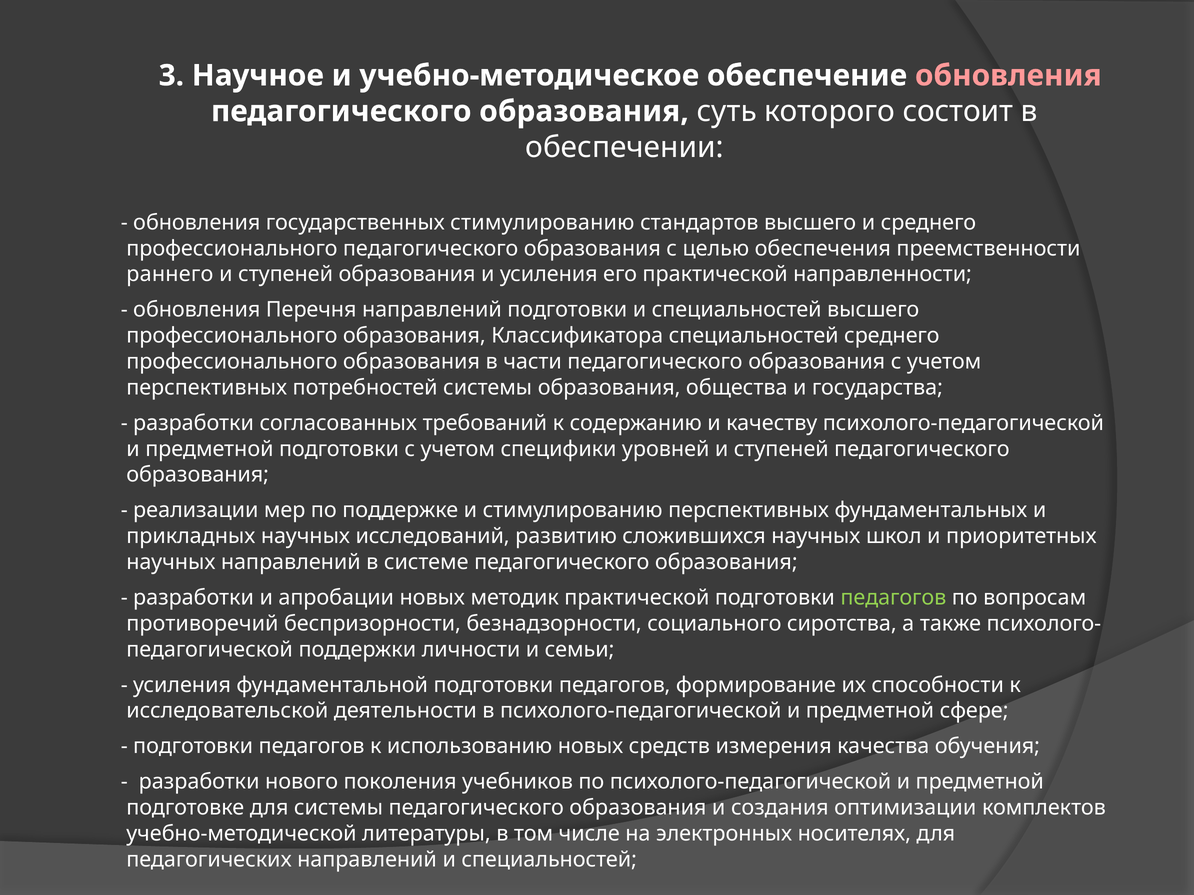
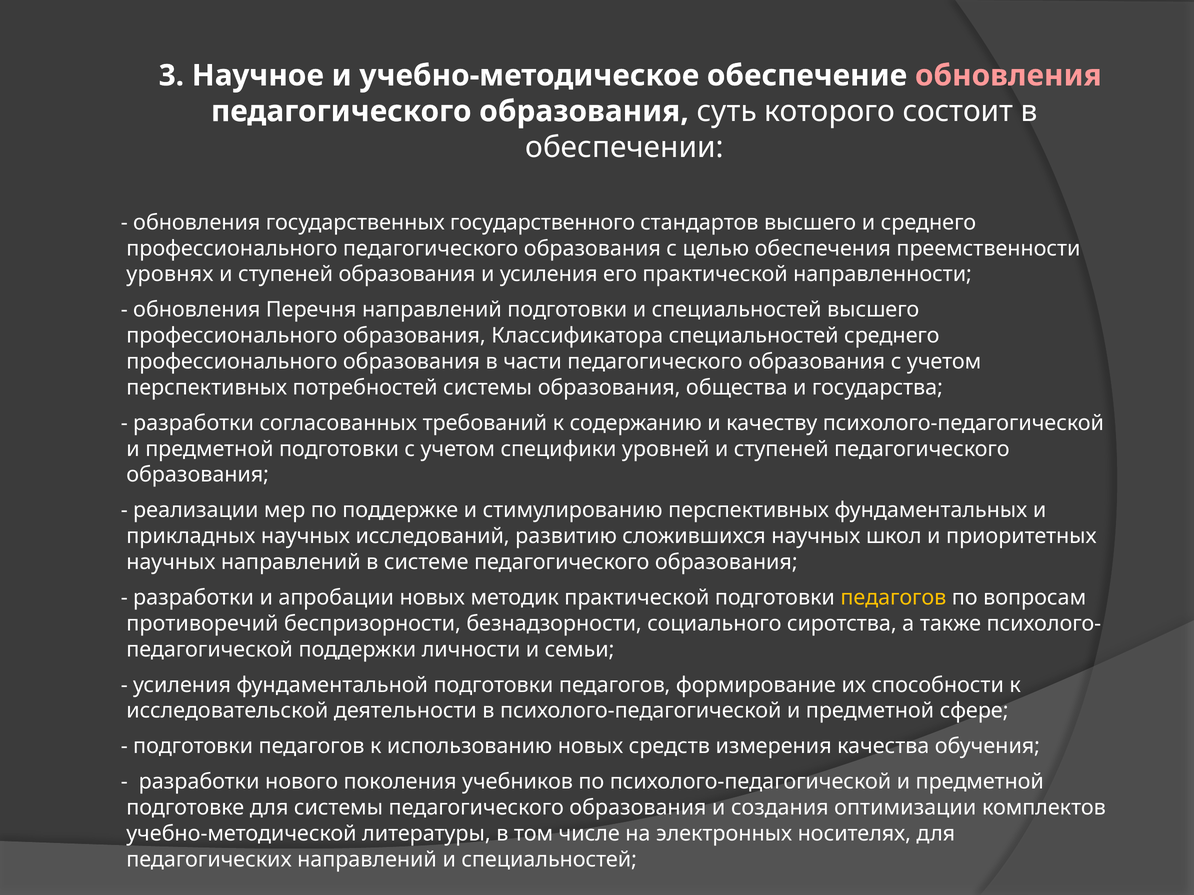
государственных стимулированию: стимулированию -> государственного
раннего: раннего -> уровнях
педагогов at (893, 598) colour: light green -> yellow
